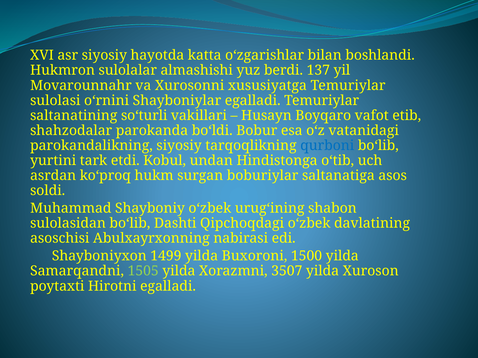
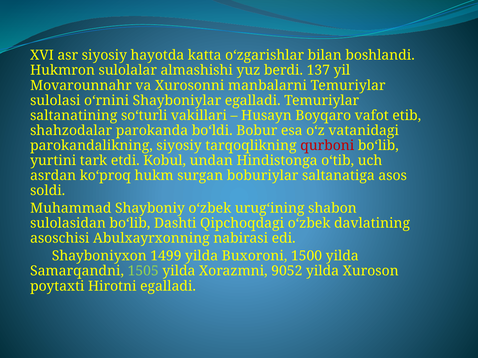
xususiyatga: xususiyatga -> manbalarni
qurboni colour: blue -> red
3507: 3507 -> 9052
